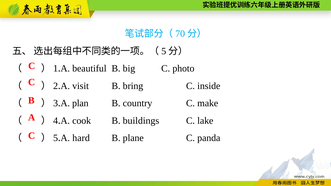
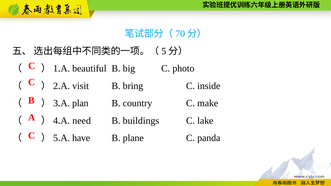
cook: cook -> need
hard: hard -> have
